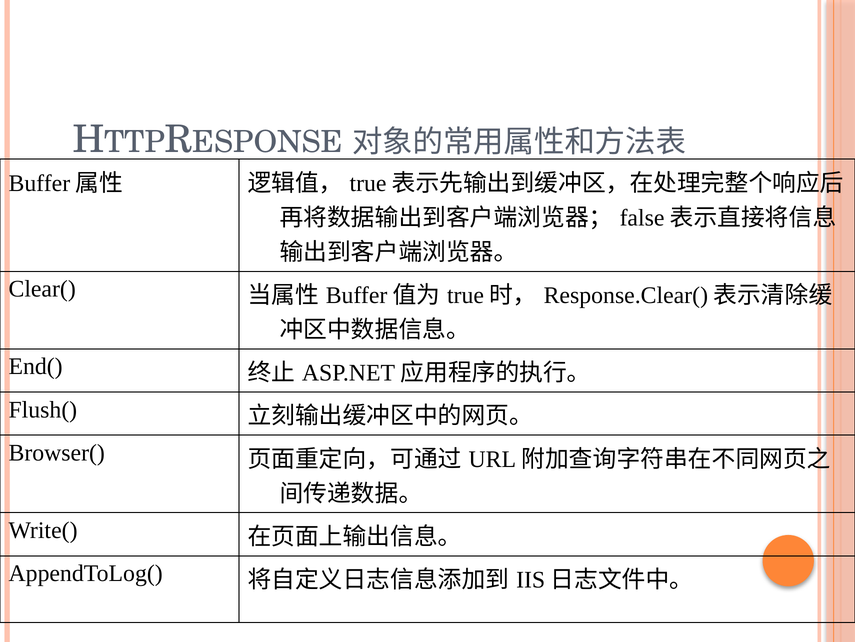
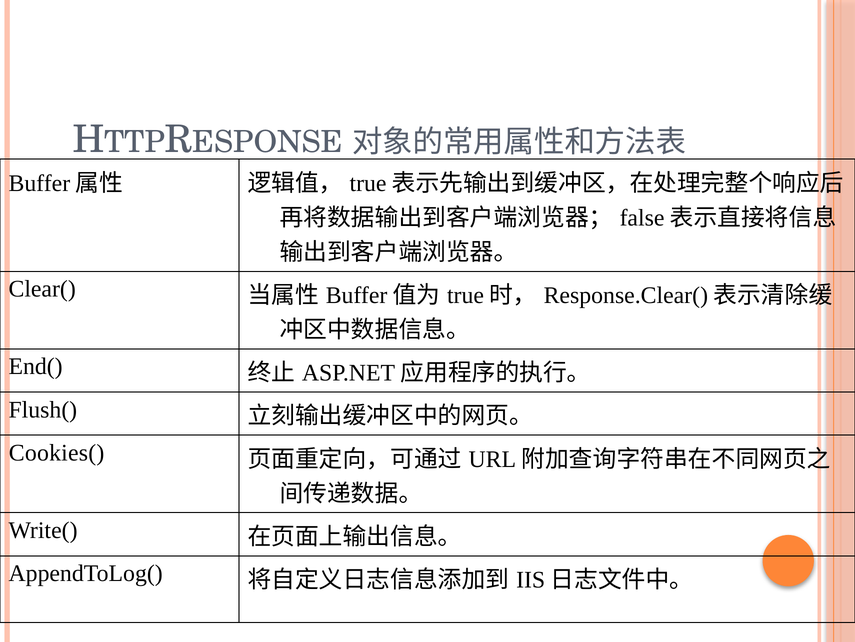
Browser(: Browser( -> Cookies(
